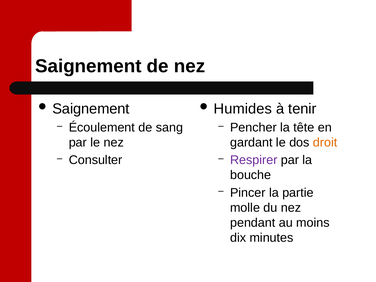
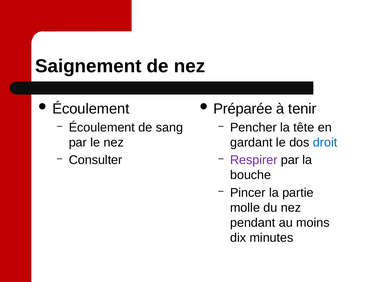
Saignement at (91, 109): Saignement -> Écoulement
Humides: Humides -> Préparée
droit colour: orange -> blue
